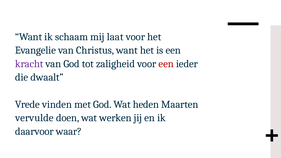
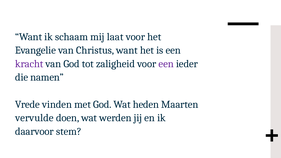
een at (166, 64) colour: red -> purple
dwaalt: dwaalt -> namen
werken: werken -> werden
waar: waar -> stem
